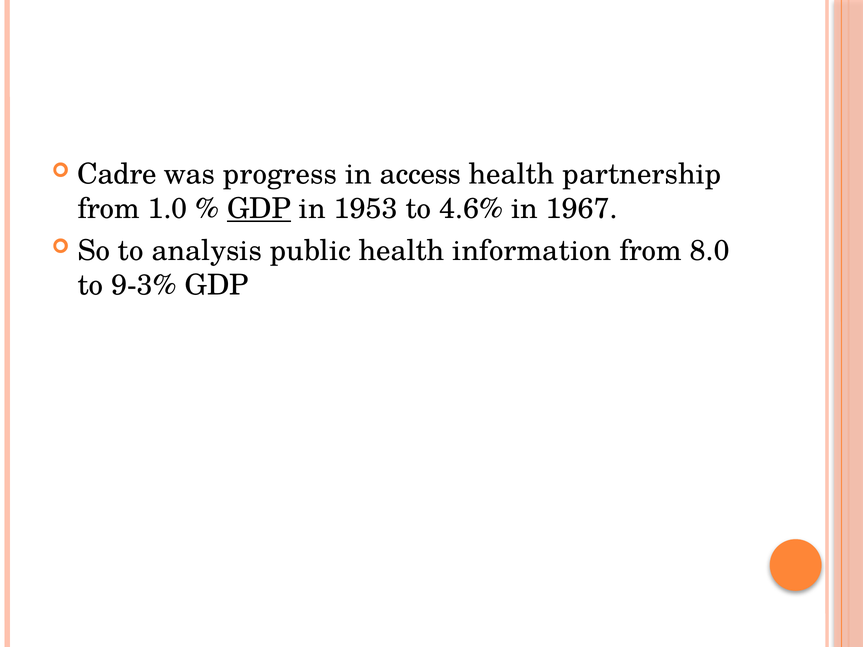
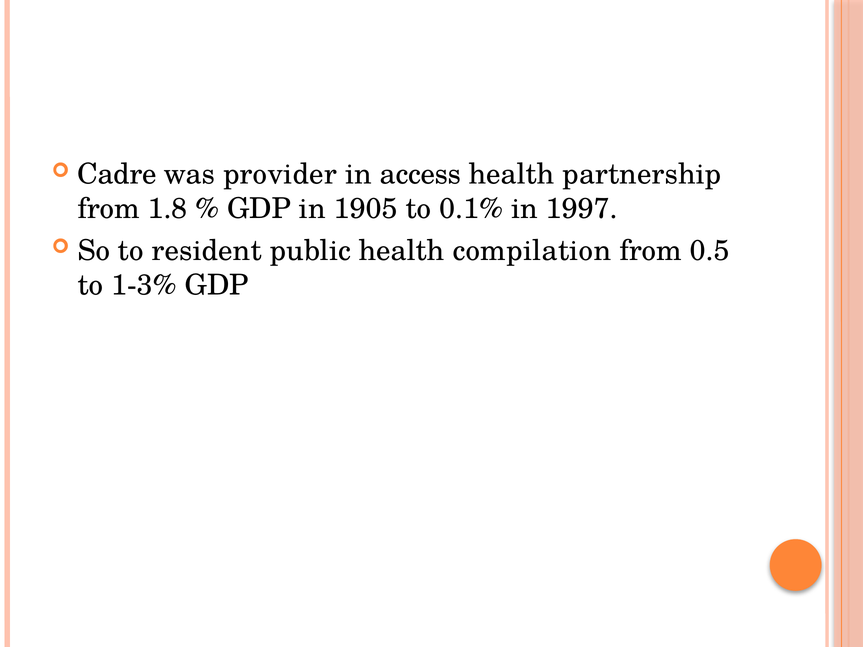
progress: progress -> provider
1.0: 1.0 -> 1.8
GDP at (259, 209) underline: present -> none
1953: 1953 -> 1905
4.6%: 4.6% -> 0.1%
1967: 1967 -> 1997
analysis: analysis -> resident
information: information -> compilation
8.0: 8.0 -> 0.5
9-3%: 9-3% -> 1-3%
